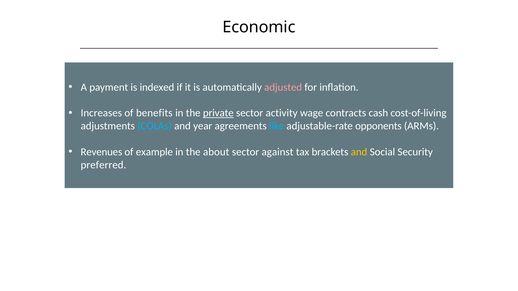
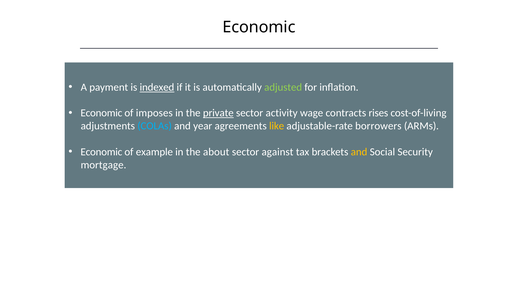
indexed underline: none -> present
adjusted colour: pink -> light green
Increases at (101, 113): Increases -> Economic
benefits: benefits -> imposes
cash: cash -> rises
like colour: light blue -> yellow
opponents: opponents -> borrowers
Revenues at (101, 152): Revenues -> Economic
preferred: preferred -> mortgage
